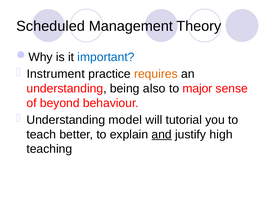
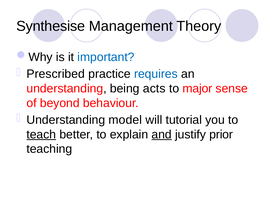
Scheduled: Scheduled -> Synthesise
Instrument: Instrument -> Prescribed
requires colour: orange -> blue
also: also -> acts
teach underline: none -> present
high: high -> prior
